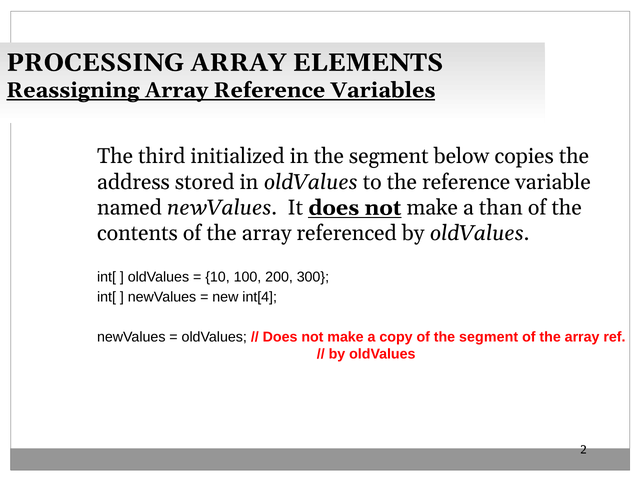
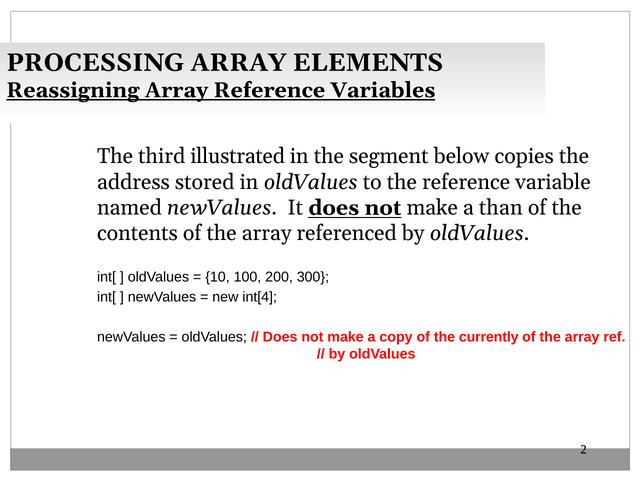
initialized: initialized -> illustrated
of the segment: segment -> currently
